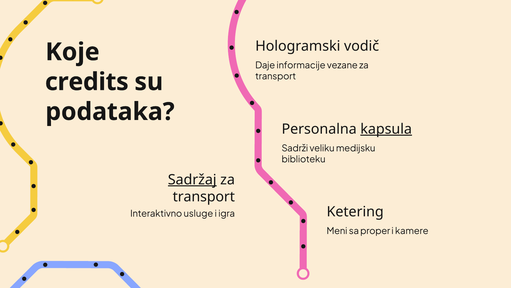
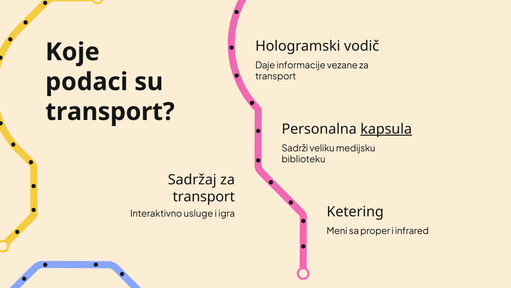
credits: credits -> podaci
podataka at (110, 112): podataka -> transport
Sadržaj underline: present -> none
kamere: kamere -> infrared
